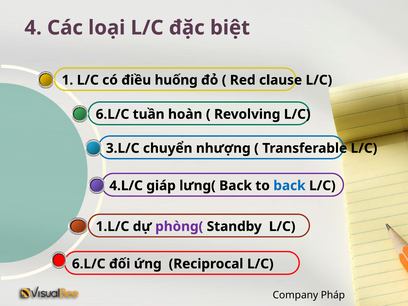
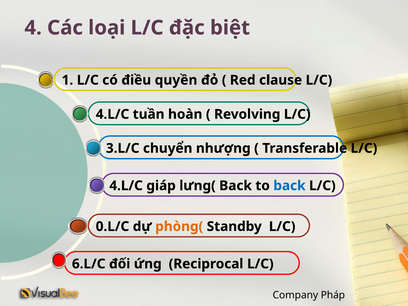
huống: huống -> quyền
6.L/C at (112, 114): 6.L/C -> 4.L/C
1.L/C: 1.L/C -> 0.L/C
phòng( colour: purple -> orange
